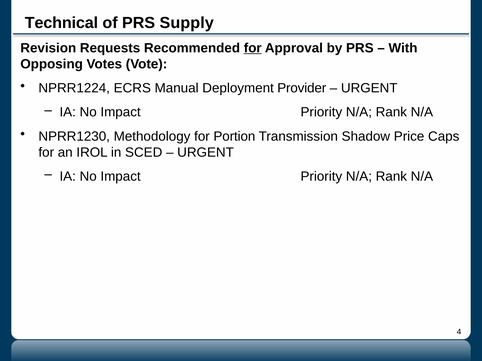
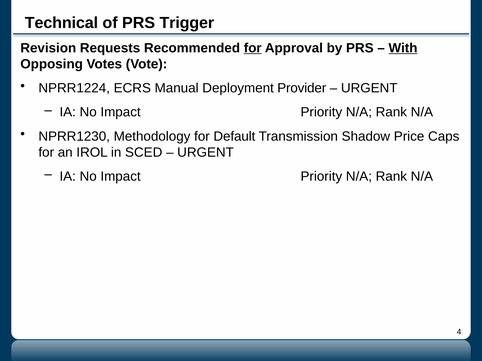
Supply: Supply -> Trigger
With underline: none -> present
Portion: Portion -> Default
